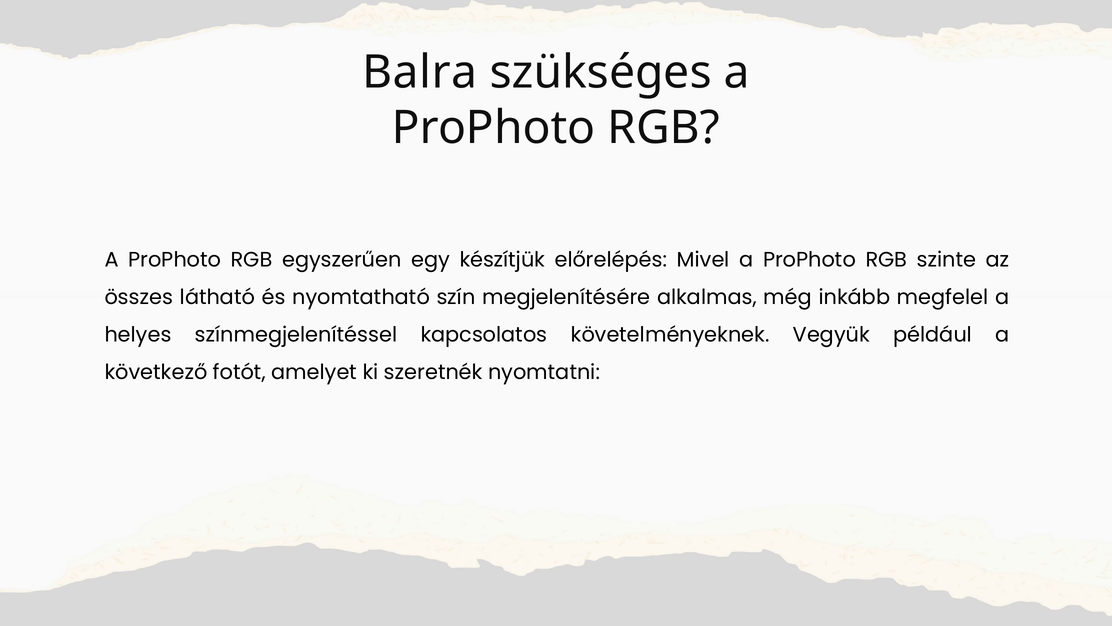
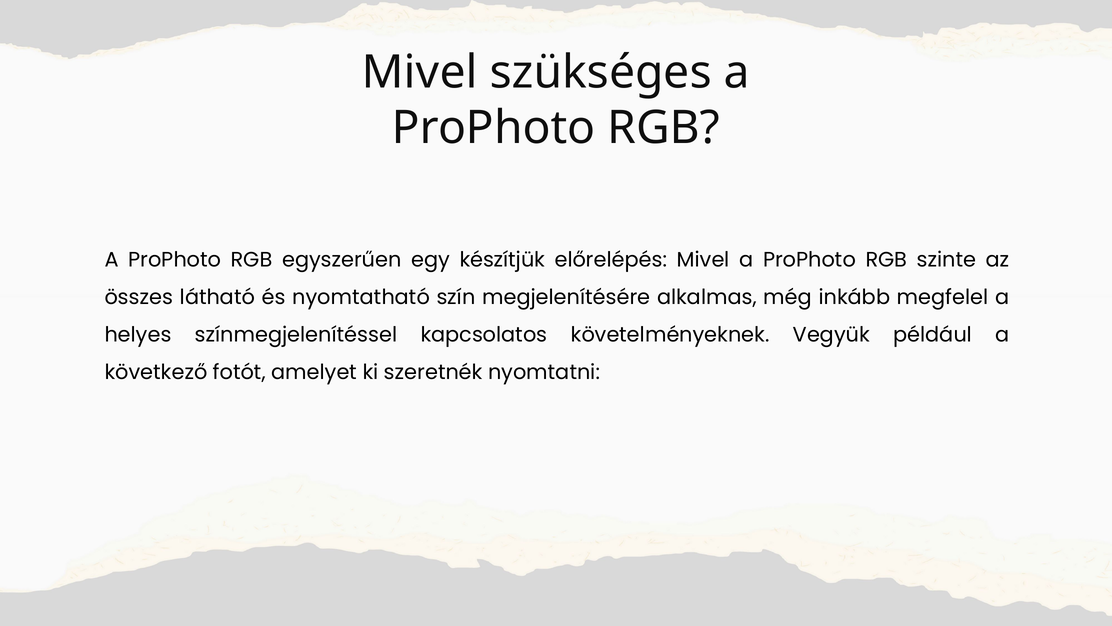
Balra at (420, 72): Balra -> Mivel
